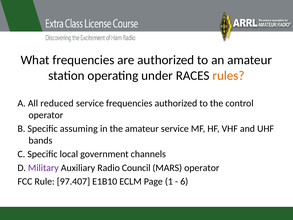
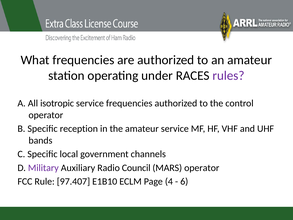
rules colour: orange -> purple
reduced: reduced -> isotropic
assuming: assuming -> reception
1: 1 -> 4
